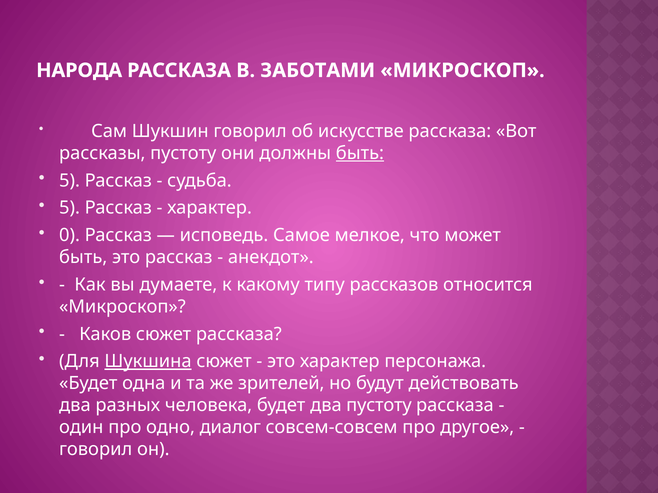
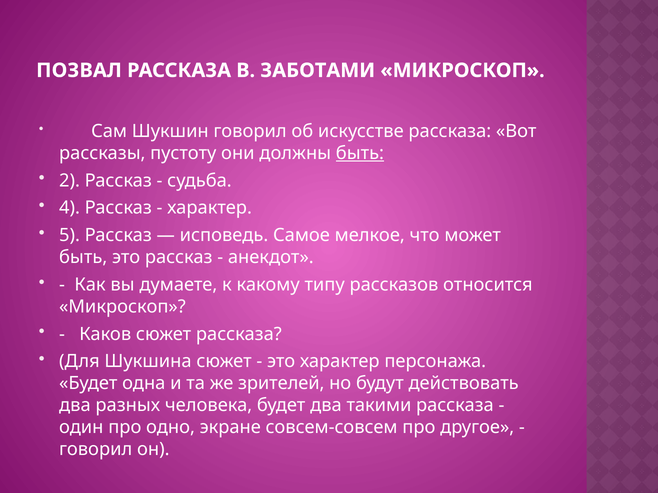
НАРОДА: НАРОДА -> ПОЗВАЛ
5 at (70, 181): 5 -> 2
5 at (70, 208): 5 -> 4
0: 0 -> 5
Шукшина underline: present -> none
два пустоту: пустоту -> такими
диалог: диалог -> экране
